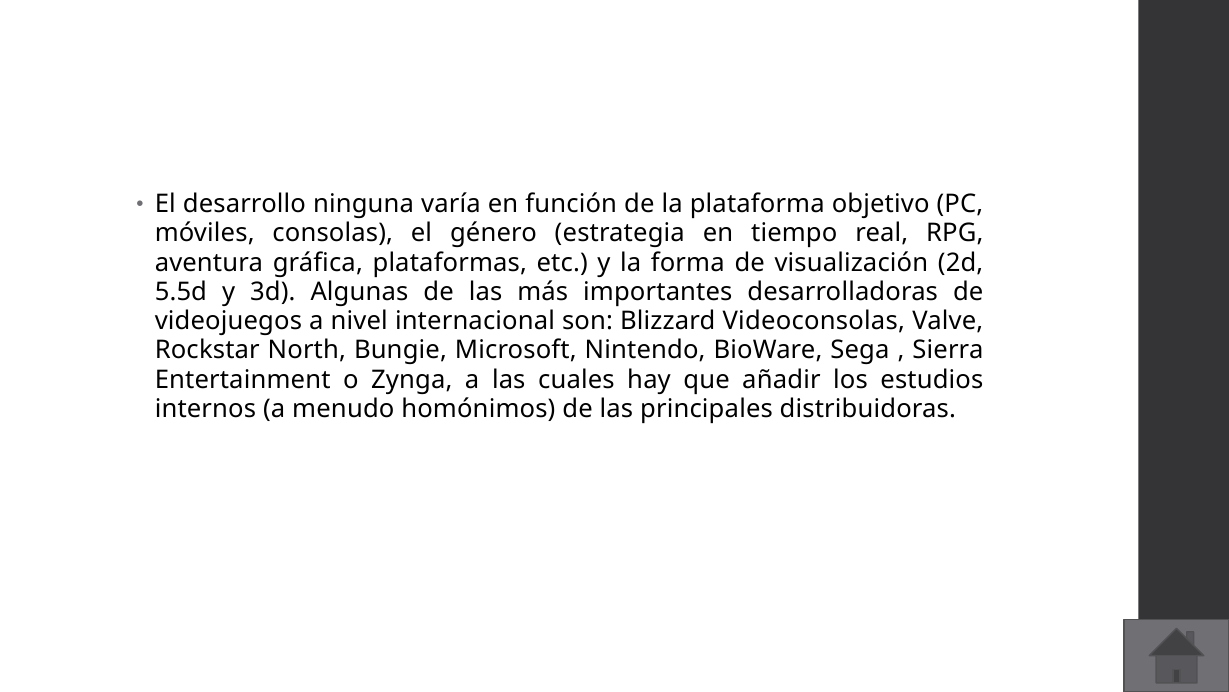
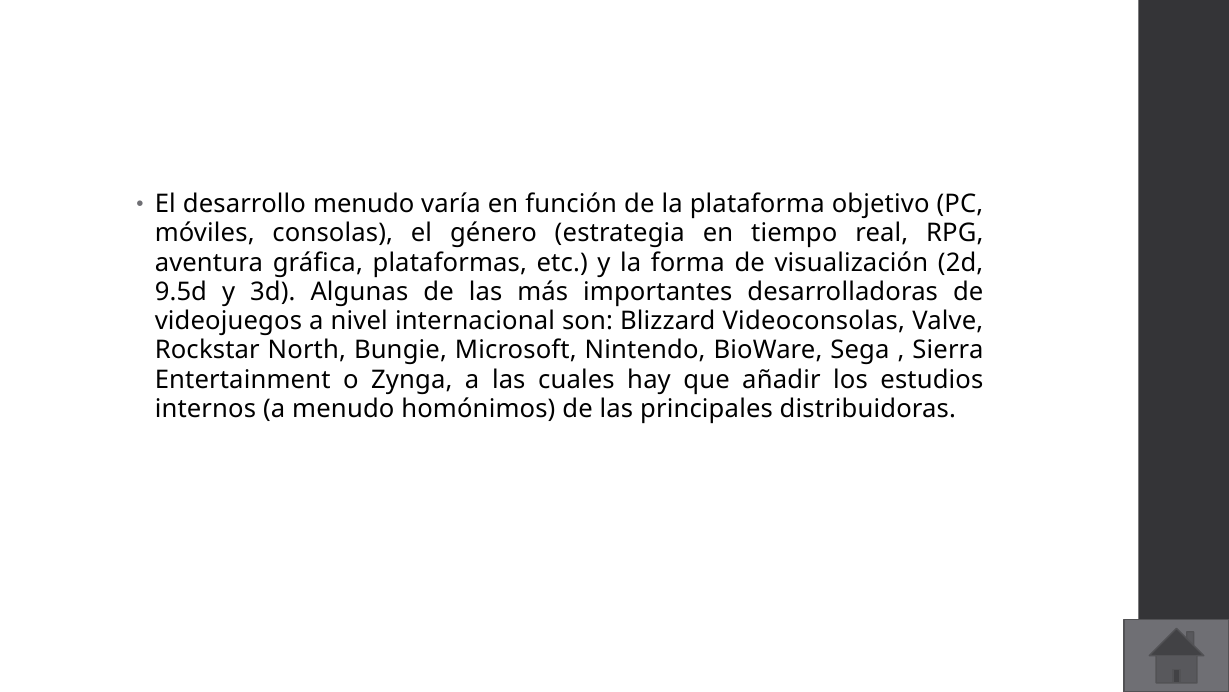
desarrollo ninguna: ninguna -> menudo
5.5d: 5.5d -> 9.5d
